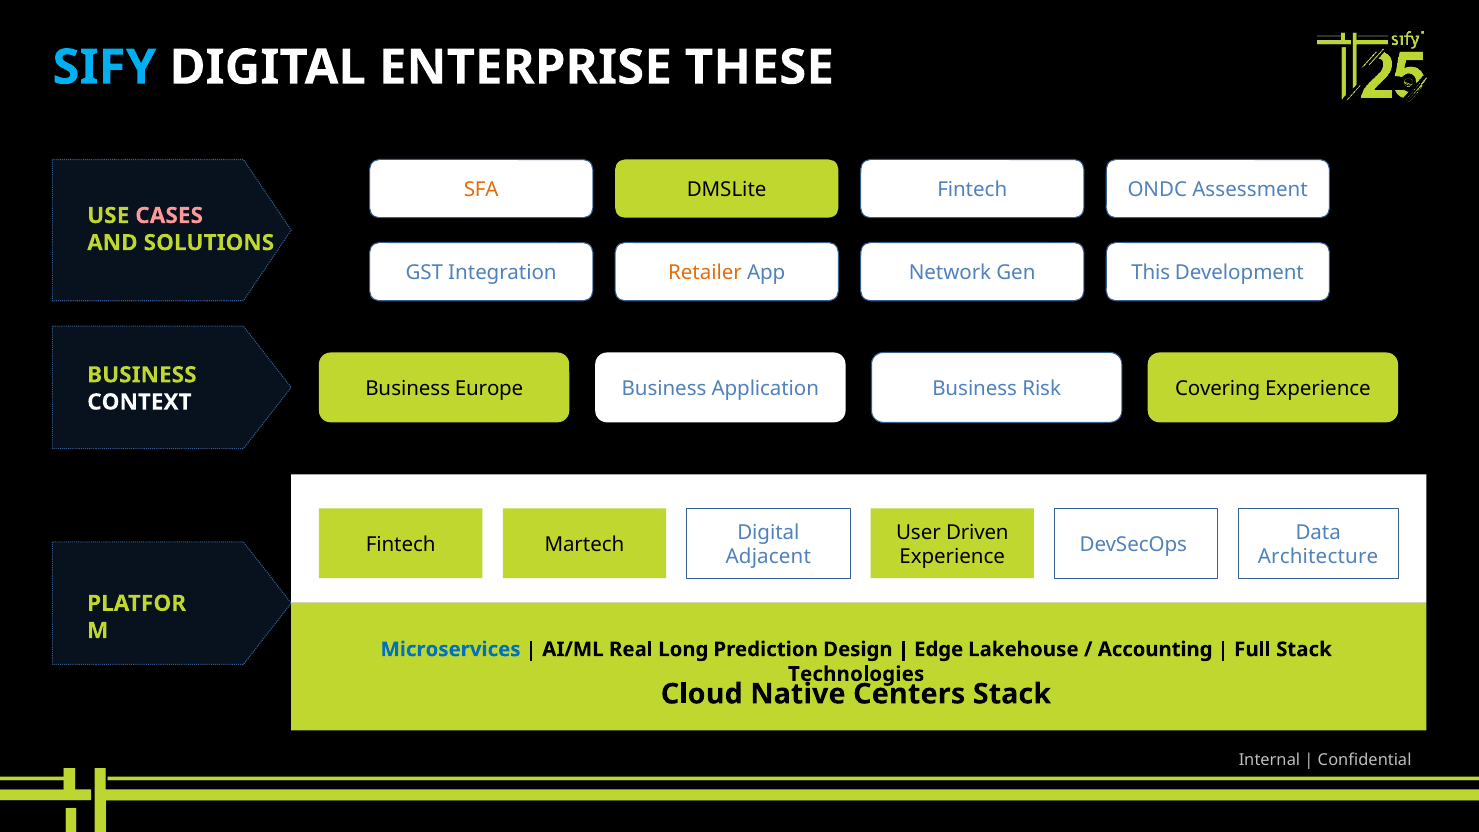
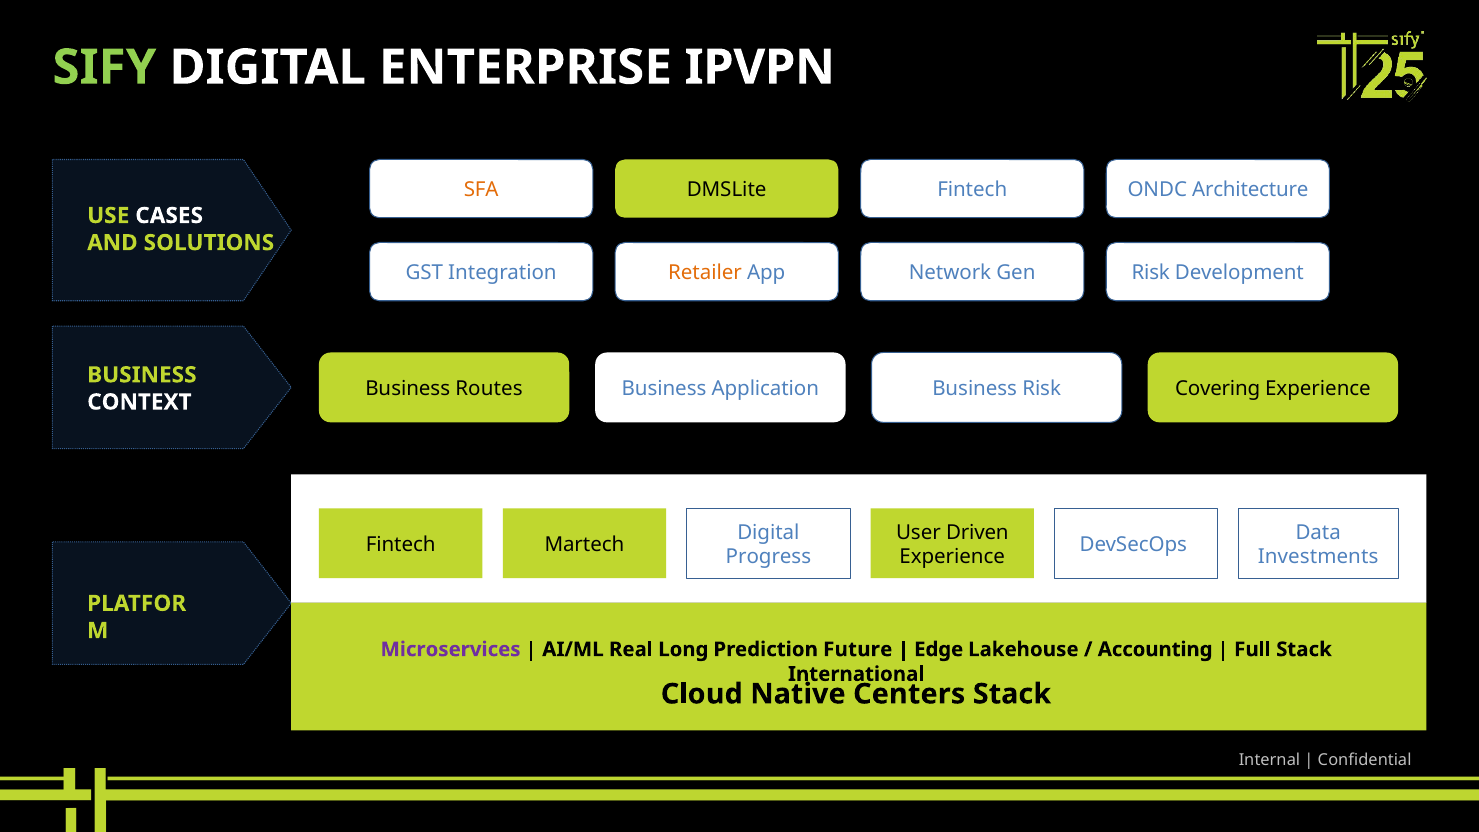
SIFY colour: light blue -> light green
THESE: THESE -> IPVPN
Assessment: Assessment -> Architecture
CASES colour: pink -> white
App This: This -> Risk
Europe: Europe -> Routes
Adjacent: Adjacent -> Progress
Architecture: Architecture -> Investments
Microservices colour: blue -> purple
Design: Design -> Future
Technologies: Technologies -> International
